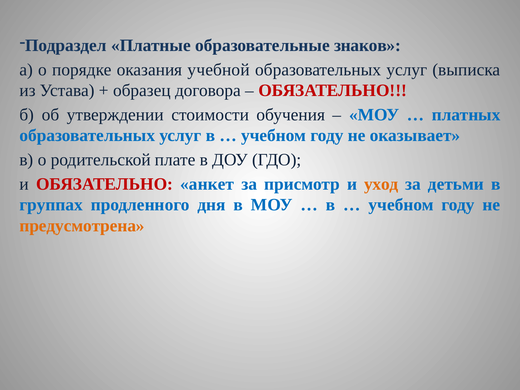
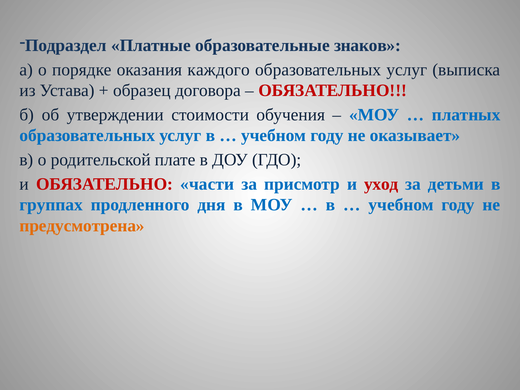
учебной: учебной -> каждого
анкет: анкет -> части
уход colour: orange -> red
